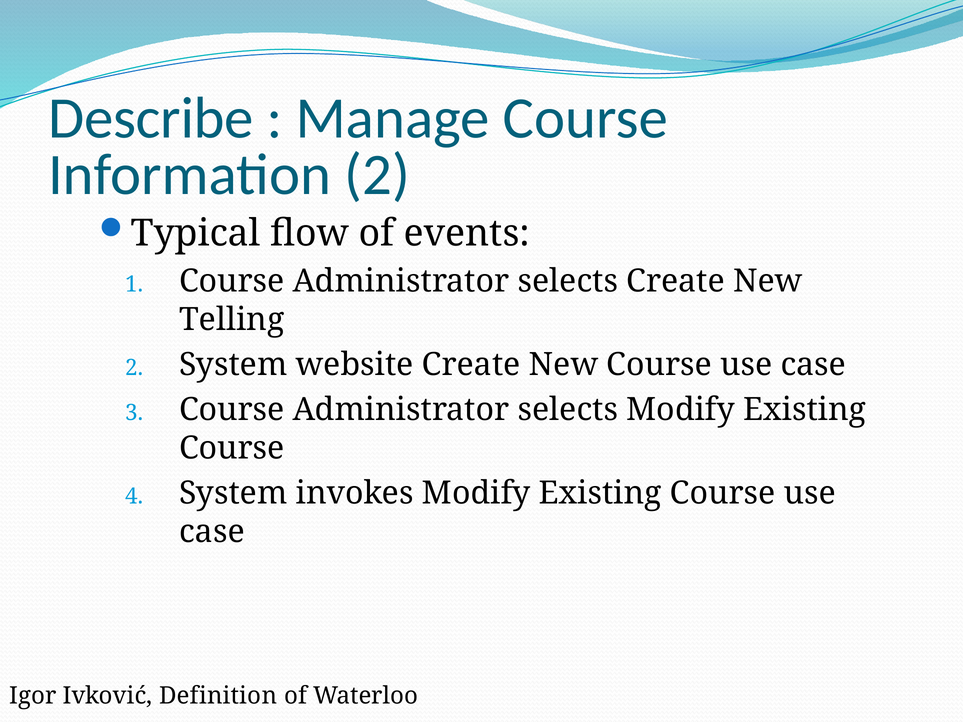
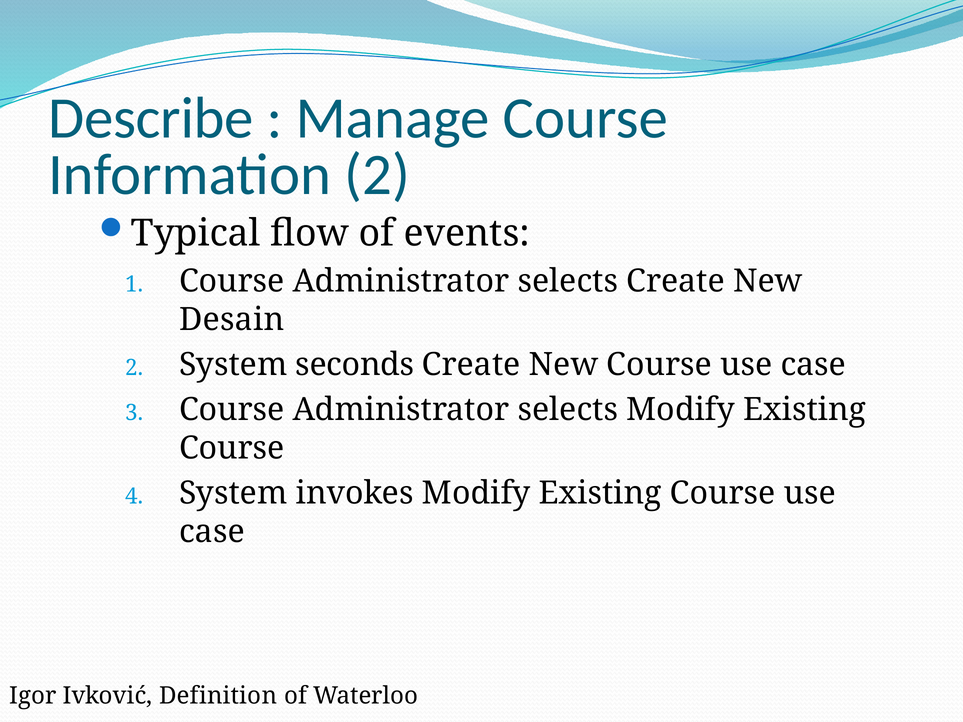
Telling: Telling -> Desain
website: website -> seconds
